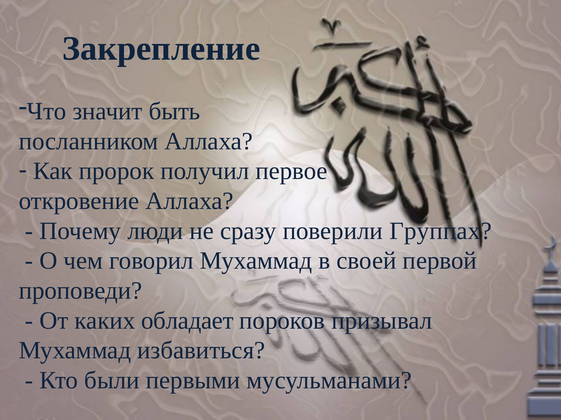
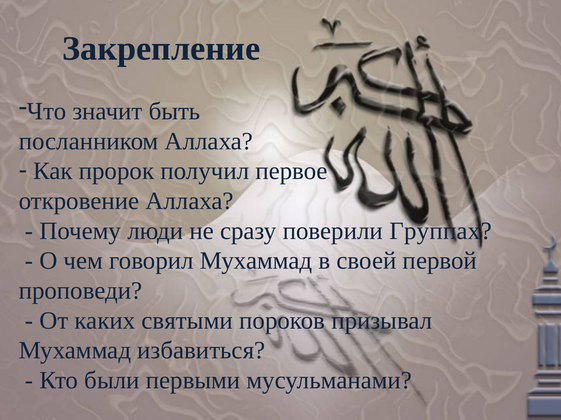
обладает: обладает -> святыми
